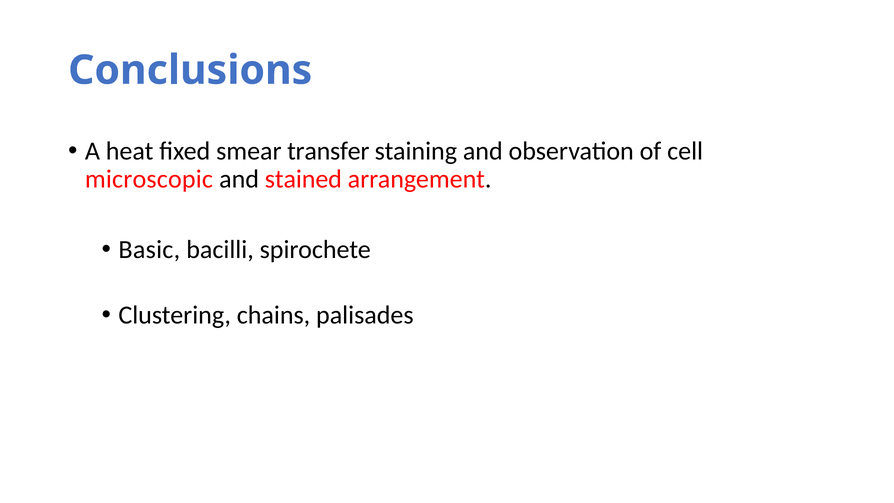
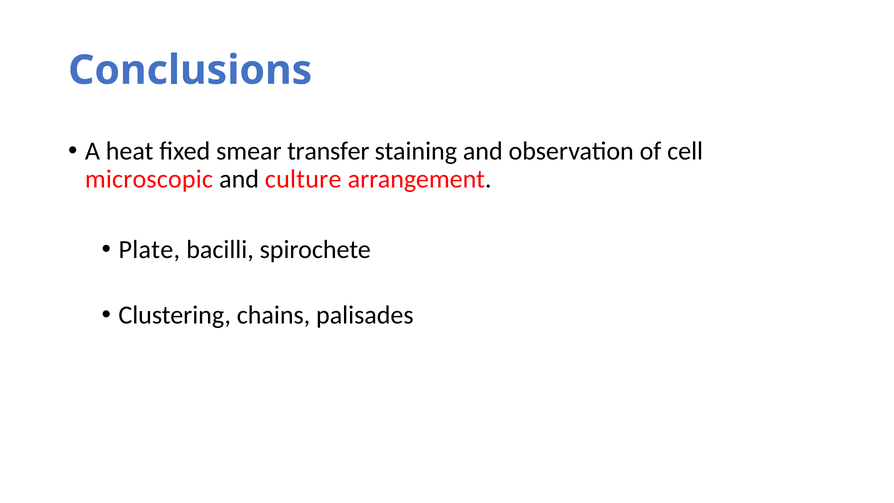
stained: stained -> culture
Basic: Basic -> Plate
